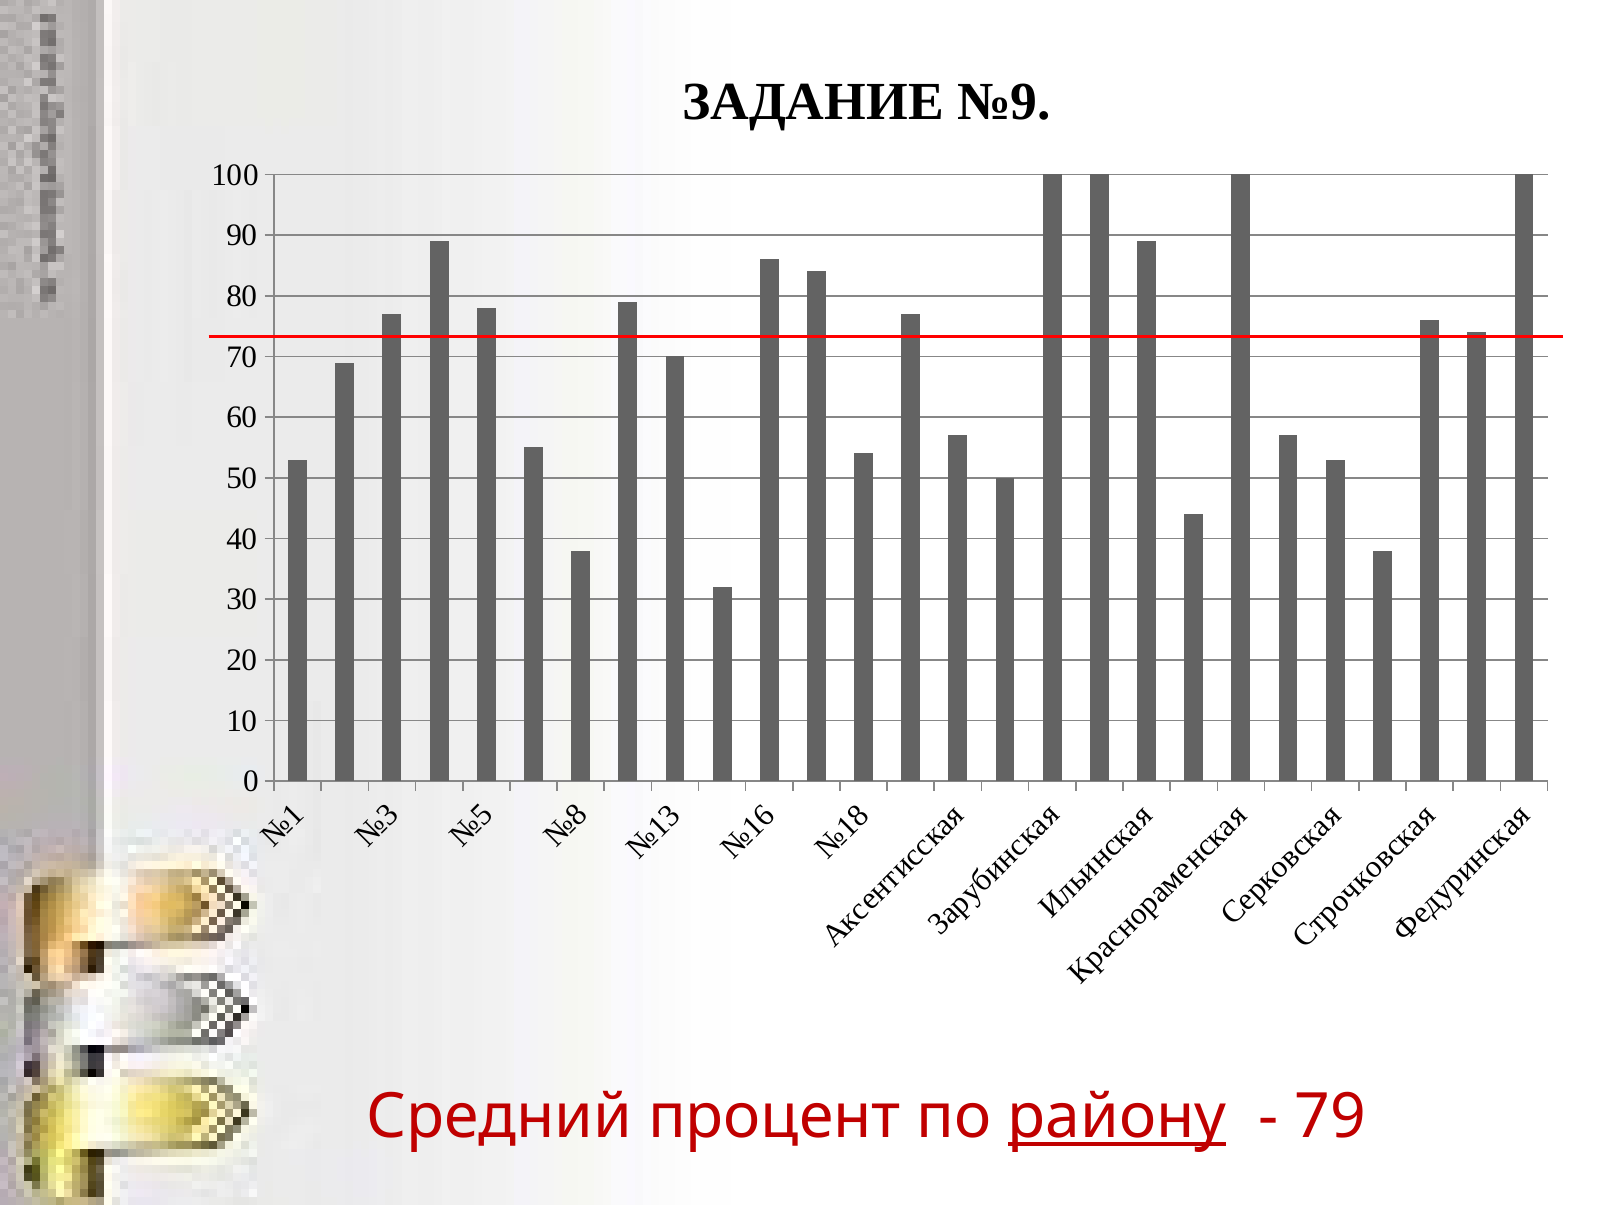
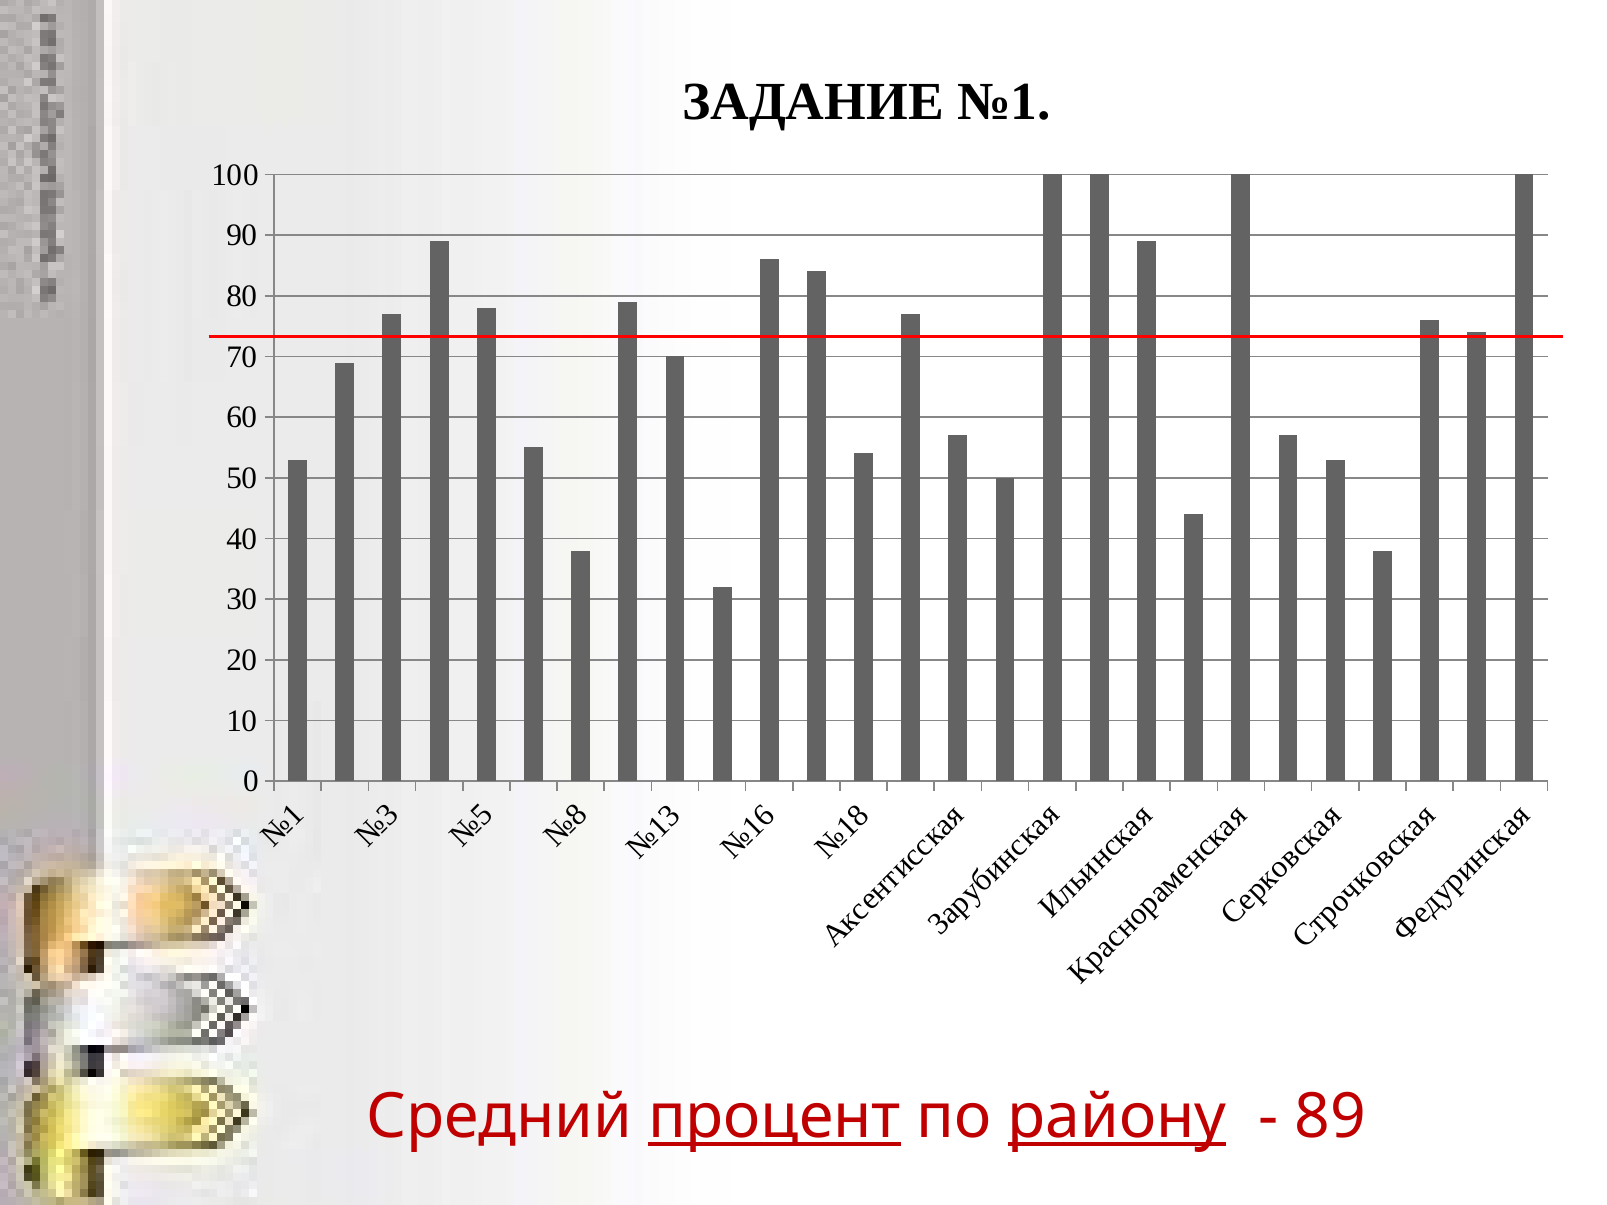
№9: №9 -> №1
процент underline: none -> present
79: 79 -> 89
